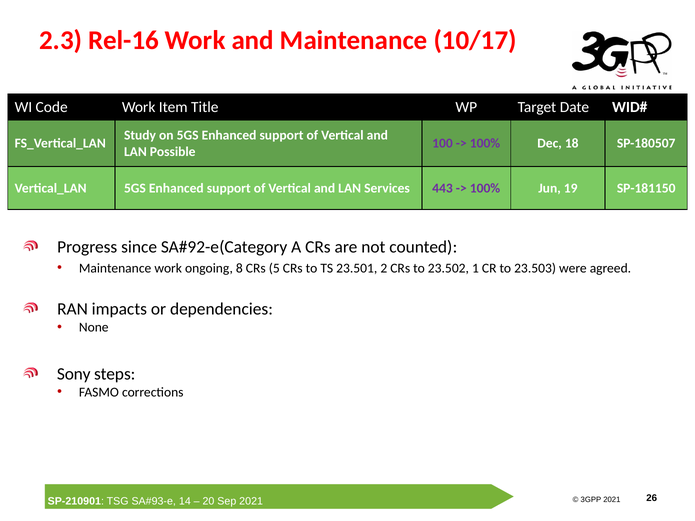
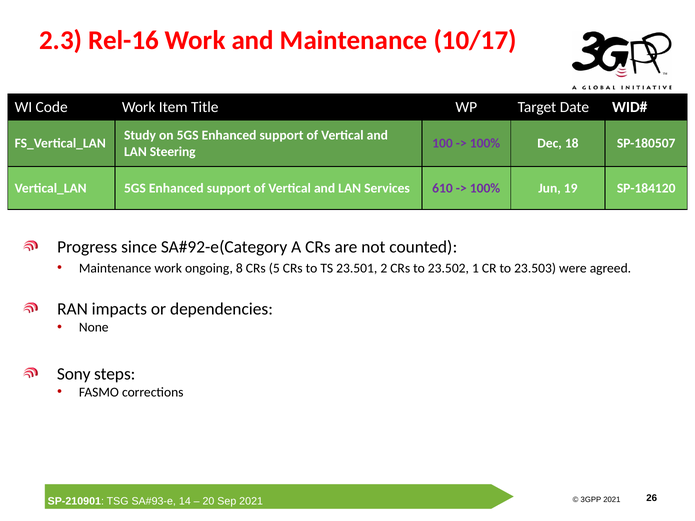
Possible: Possible -> Steering
443: 443 -> 610
SP-181150: SP-181150 -> SP-184120
